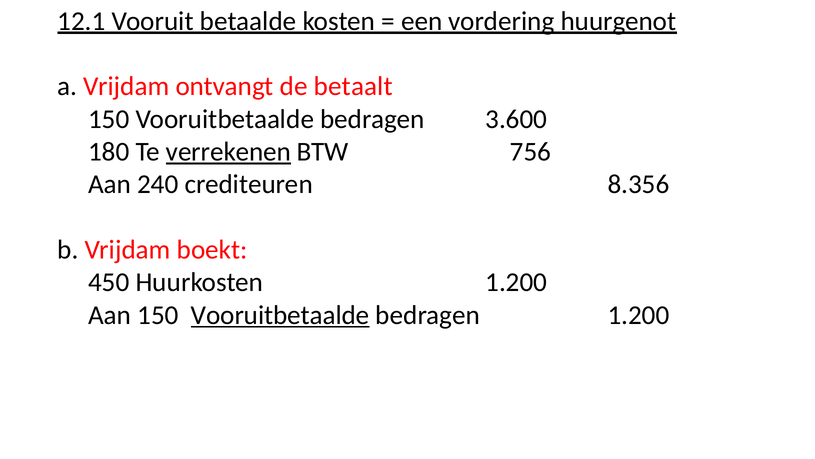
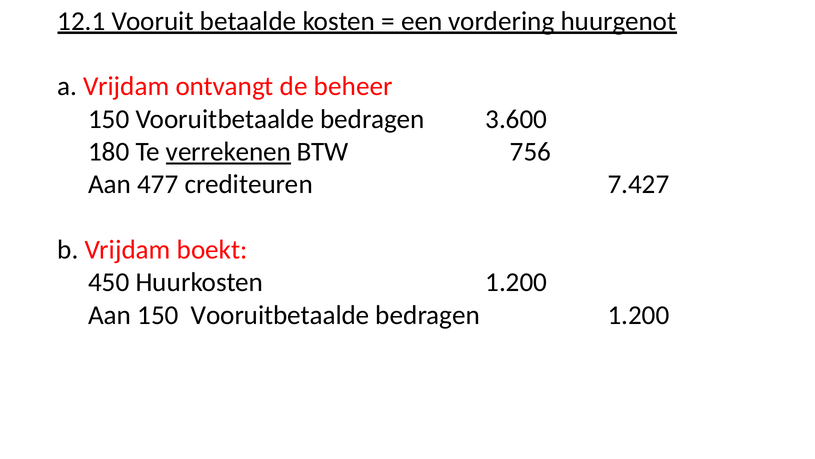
betaalt: betaalt -> beheer
240: 240 -> 477
8.356: 8.356 -> 7.427
Vooruitbetaalde at (280, 315) underline: present -> none
